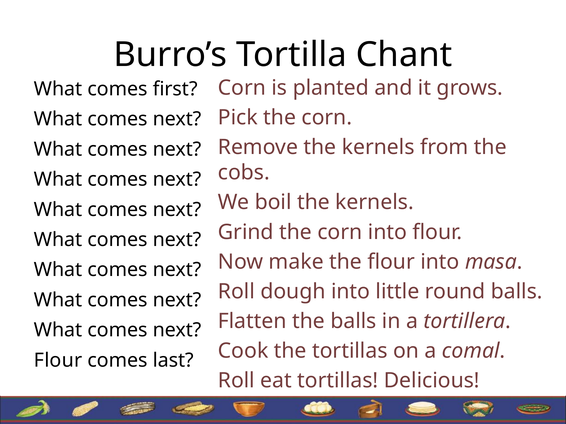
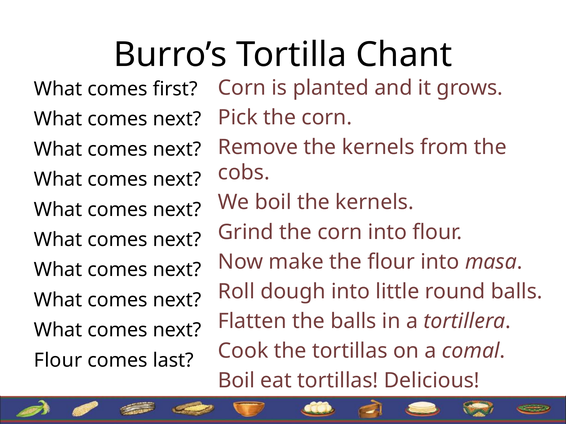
Roll at (236, 381): Roll -> Boil
